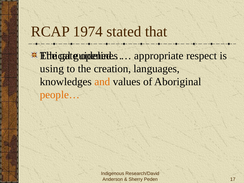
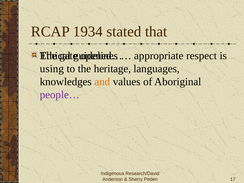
1974: 1974 -> 1934
creation: creation -> heritage
people… colour: orange -> purple
